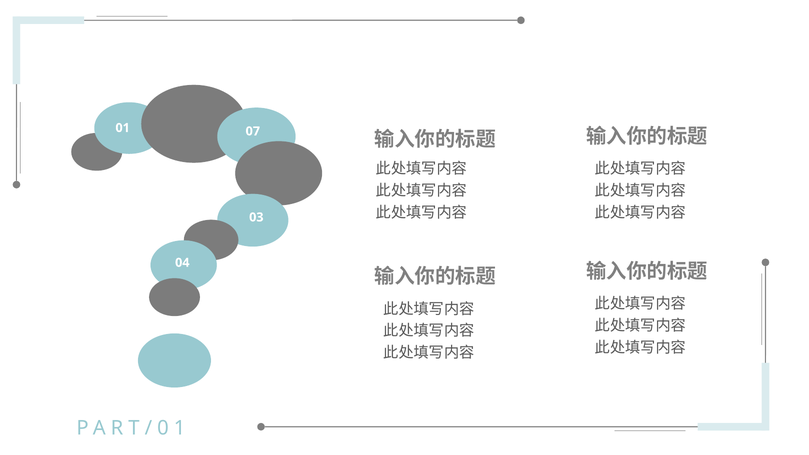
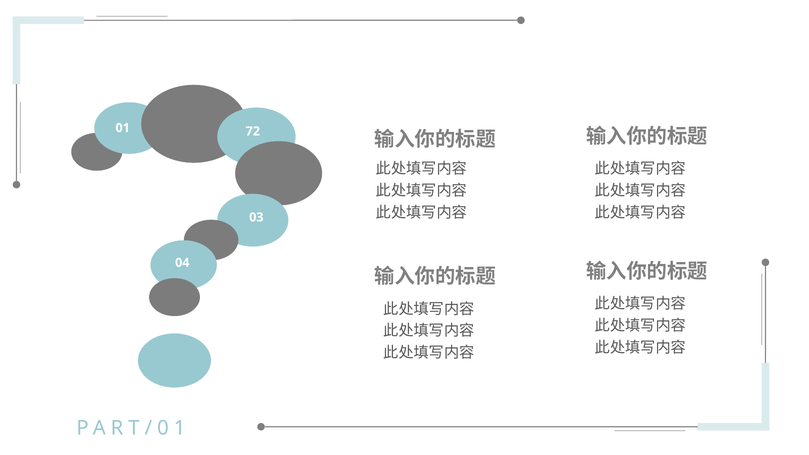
07: 07 -> 72
